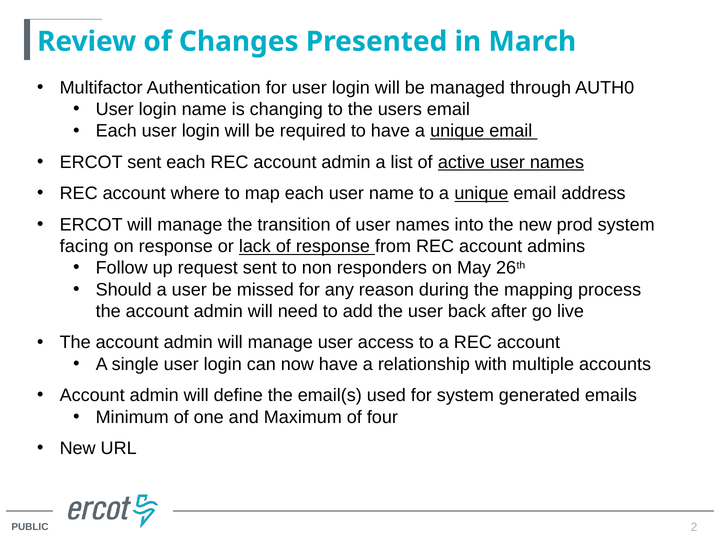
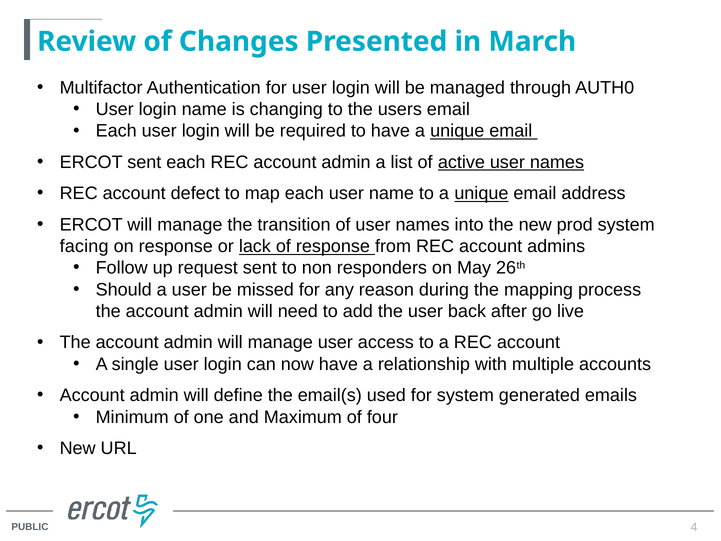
where: where -> defect
2: 2 -> 4
